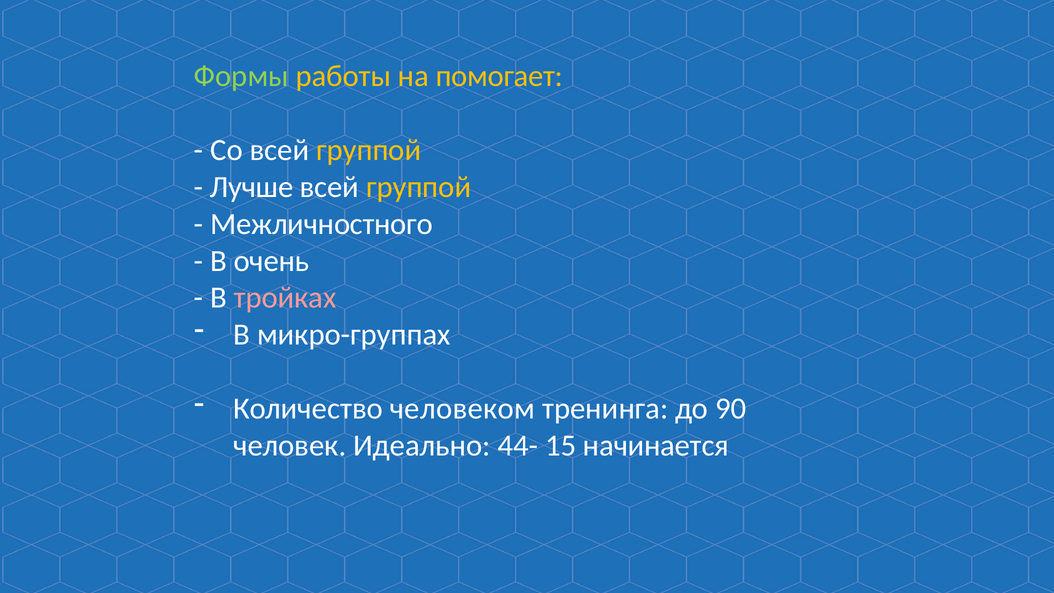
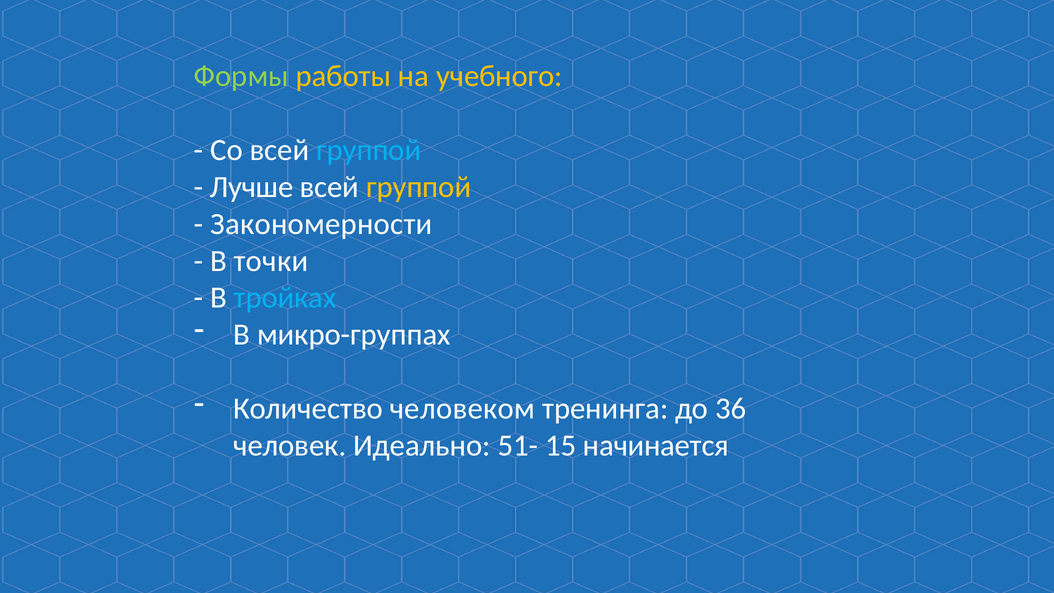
помогает: помогает -> учебного
группой at (369, 150) colour: yellow -> light blue
Межличностного: Межличностного -> Закономерности
очень: очень -> точки
тройках colour: pink -> light blue
90: 90 -> 36
44-: 44- -> 51-
